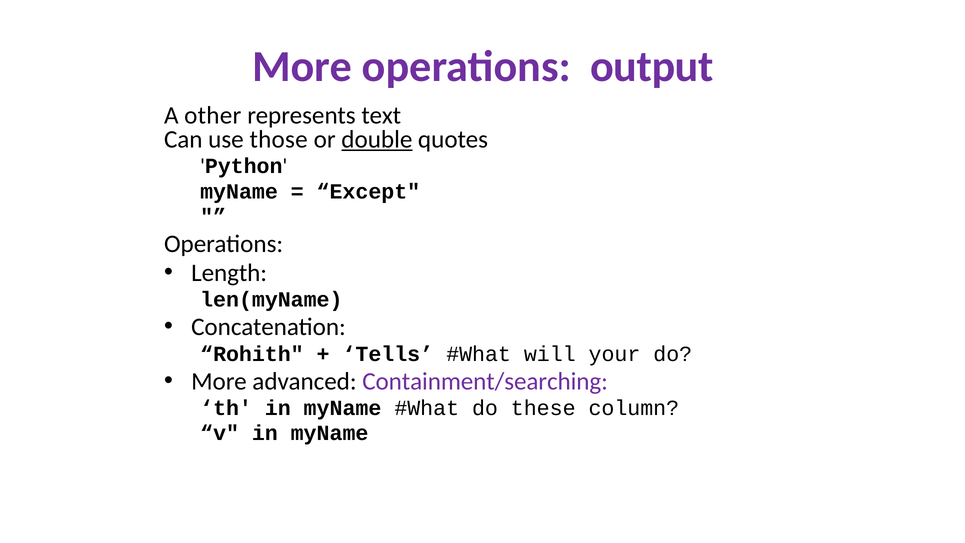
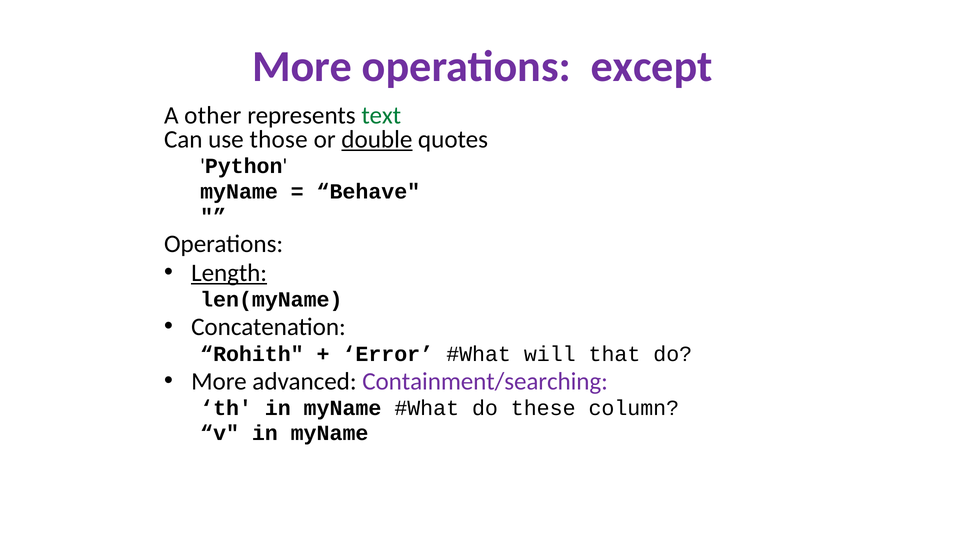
output: output -> except
text colour: black -> green
Except: Except -> Behave
Length underline: none -> present
Tells: Tells -> Error
your: your -> that
